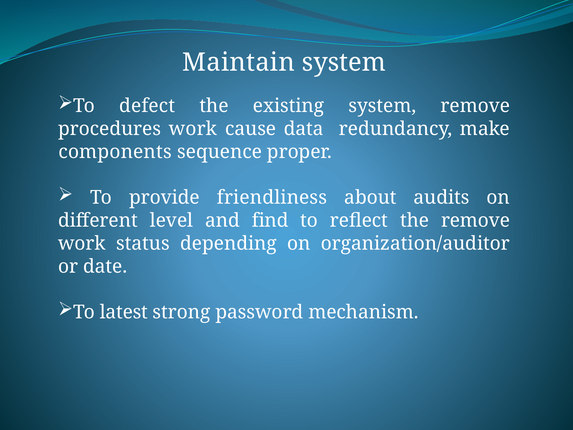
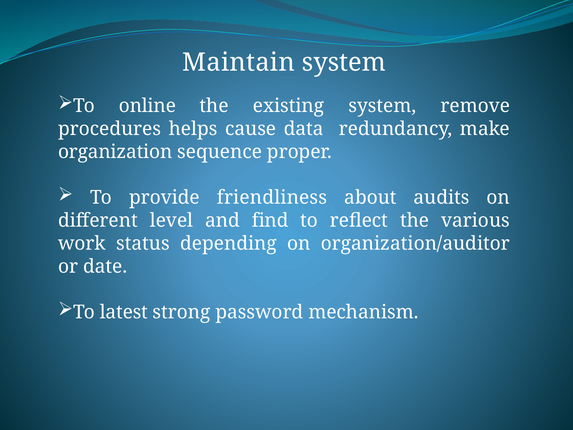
defect: defect -> online
procedures work: work -> helps
components: components -> organization
the remove: remove -> various
